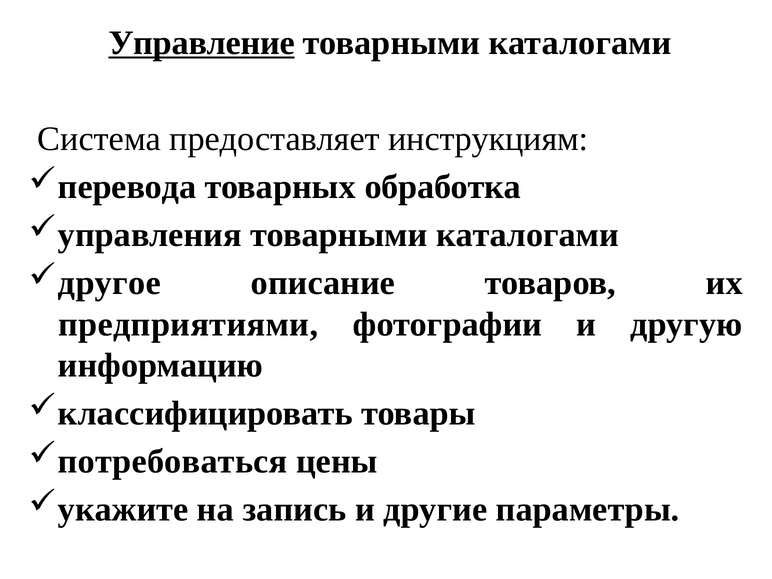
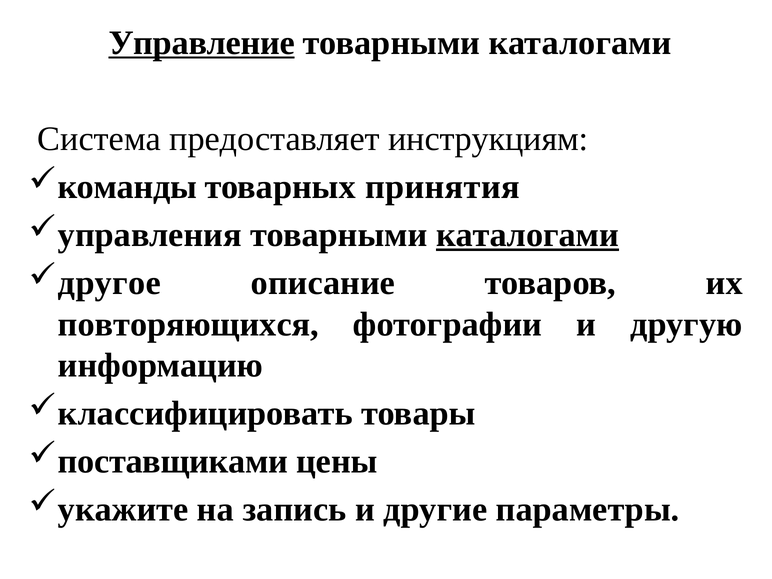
перевода: перевода -> команды
обработка: обработка -> принятия
каталогами at (528, 235) underline: none -> present
предприятиями: предприятиями -> повторяющихся
потребоваться: потребоваться -> поставщиками
